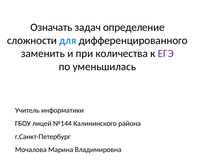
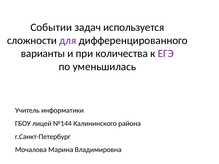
Означать: Означать -> Событии
определение: определение -> используется
для colour: blue -> purple
заменить: заменить -> варианты
